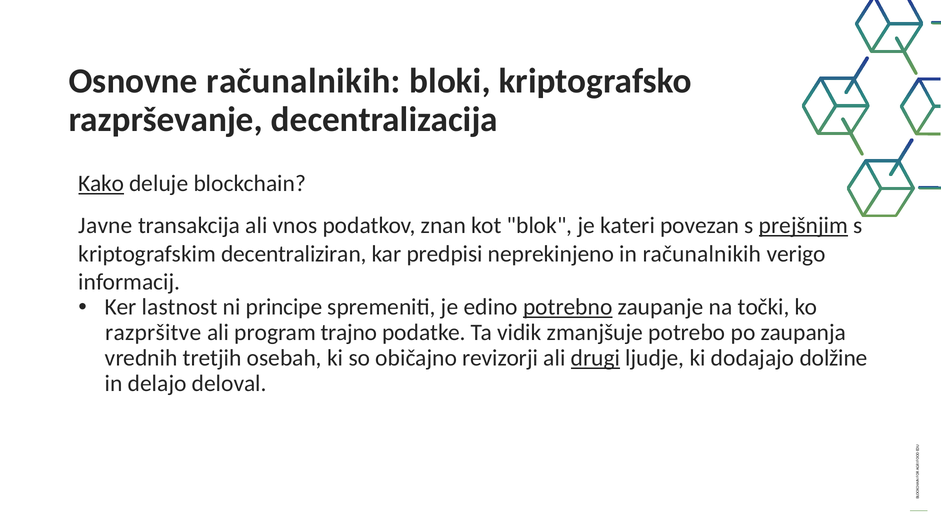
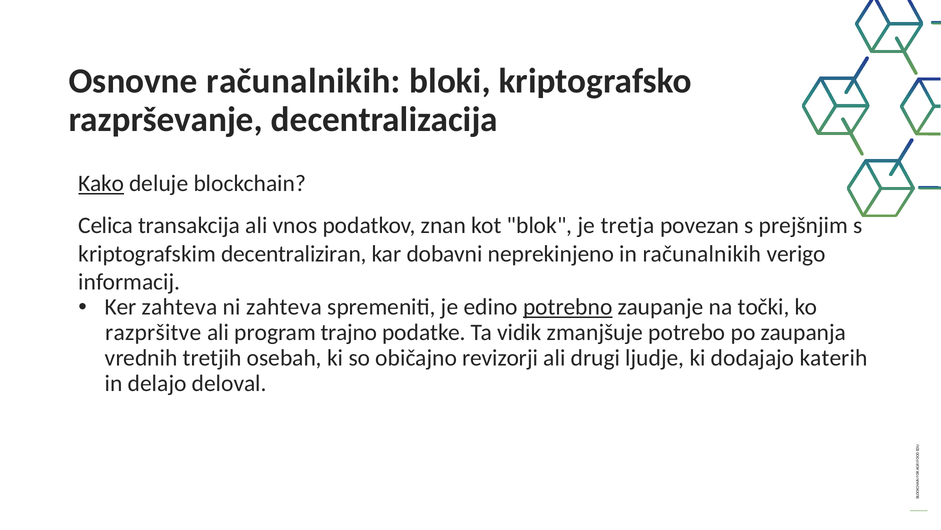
Javne: Javne -> Celica
kateri: kateri -> tretja
prejšnjim underline: present -> none
predpisi: predpisi -> dobavni
Ker lastnost: lastnost -> zahteva
ni principe: principe -> zahteva
drugi underline: present -> none
dolžine: dolžine -> katerih
